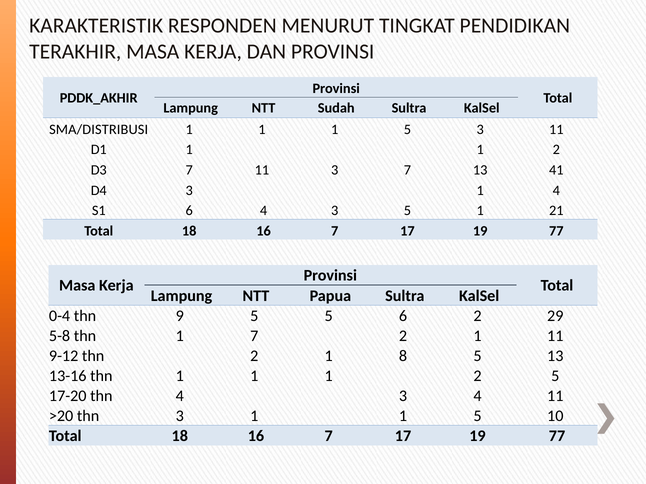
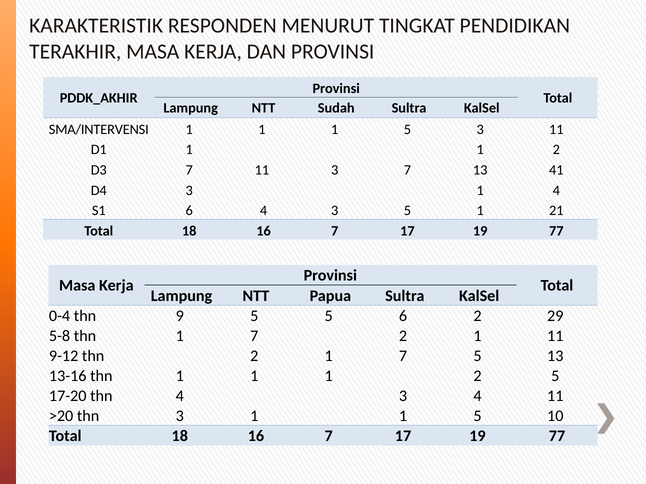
SMA/DISTRIBUSI: SMA/DISTRIBUSI -> SMA/INTERVENSI
2 1 8: 8 -> 7
